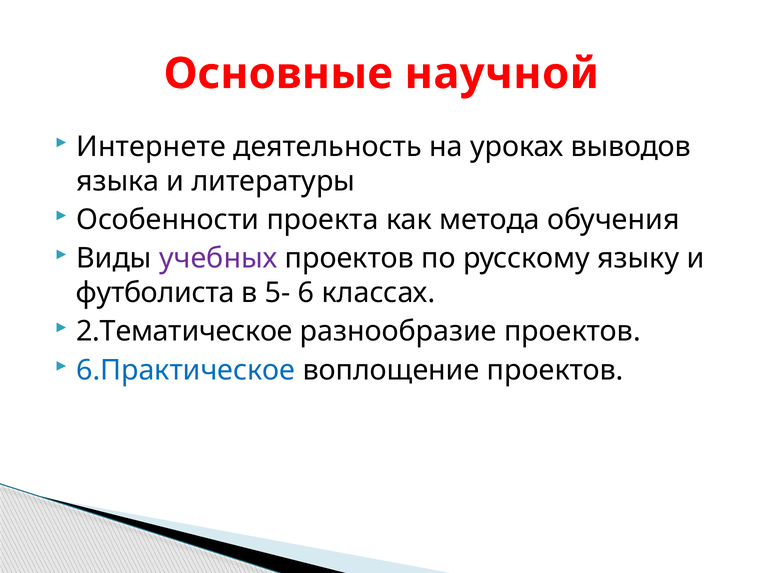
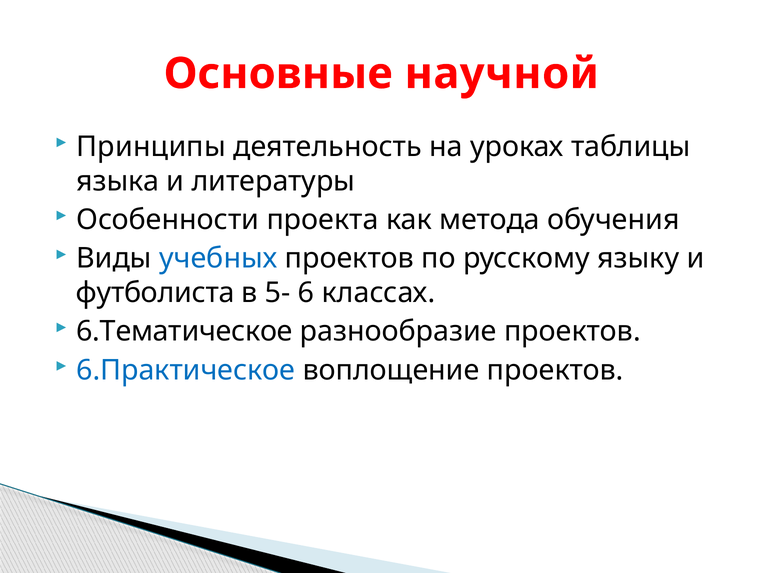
Интернете: Интернете -> Принципы
выводов: выводов -> таблицы
учебных colour: purple -> blue
2.Тематическое: 2.Тематическое -> 6.Тематическое
